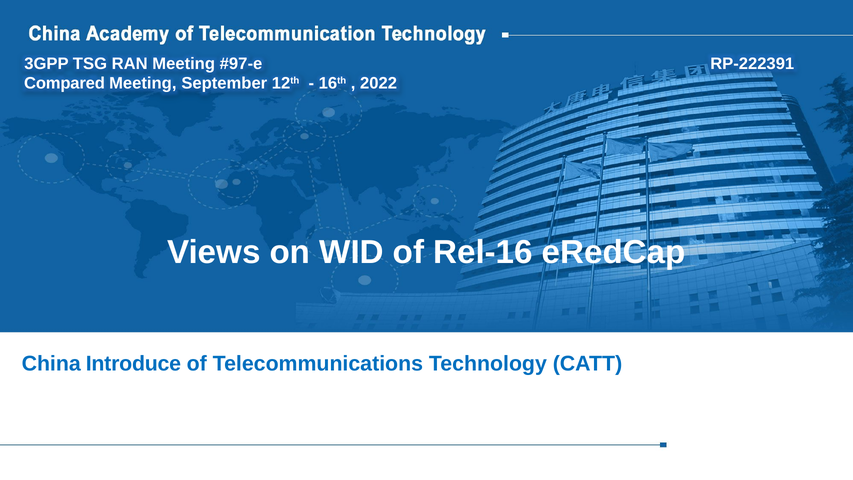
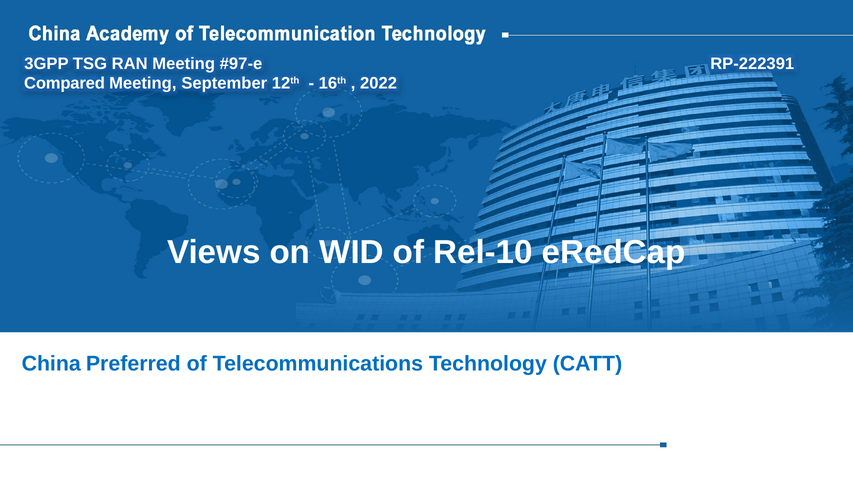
Rel-16: Rel-16 -> Rel-10
Introduce: Introduce -> Preferred
